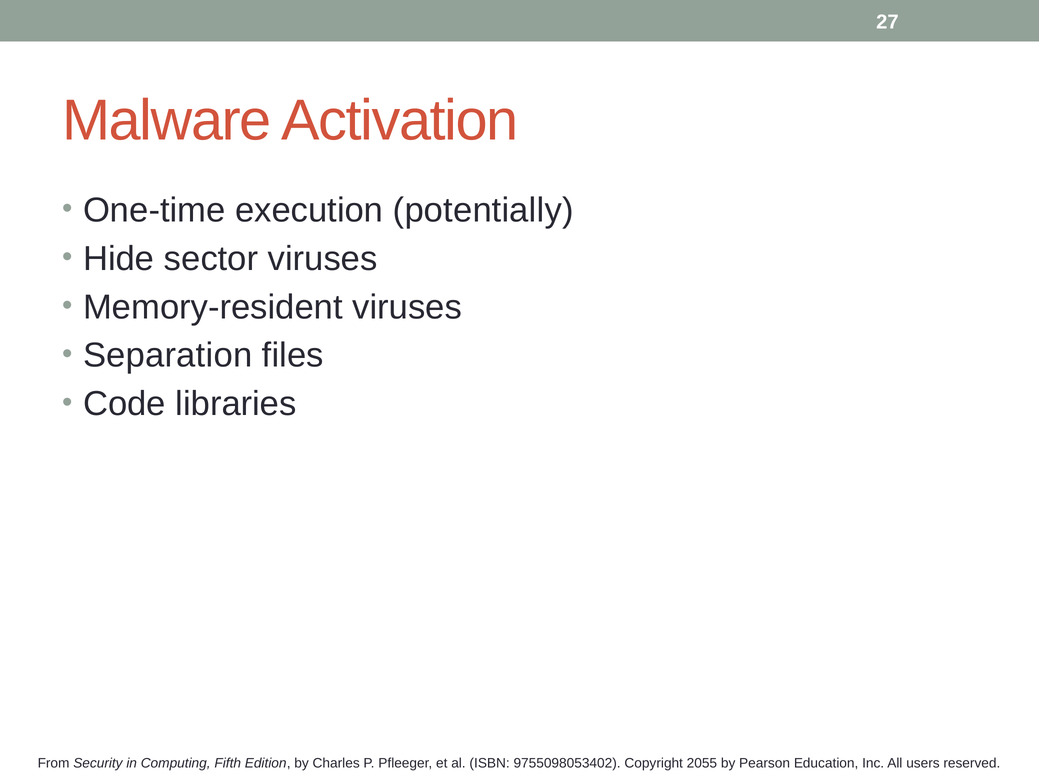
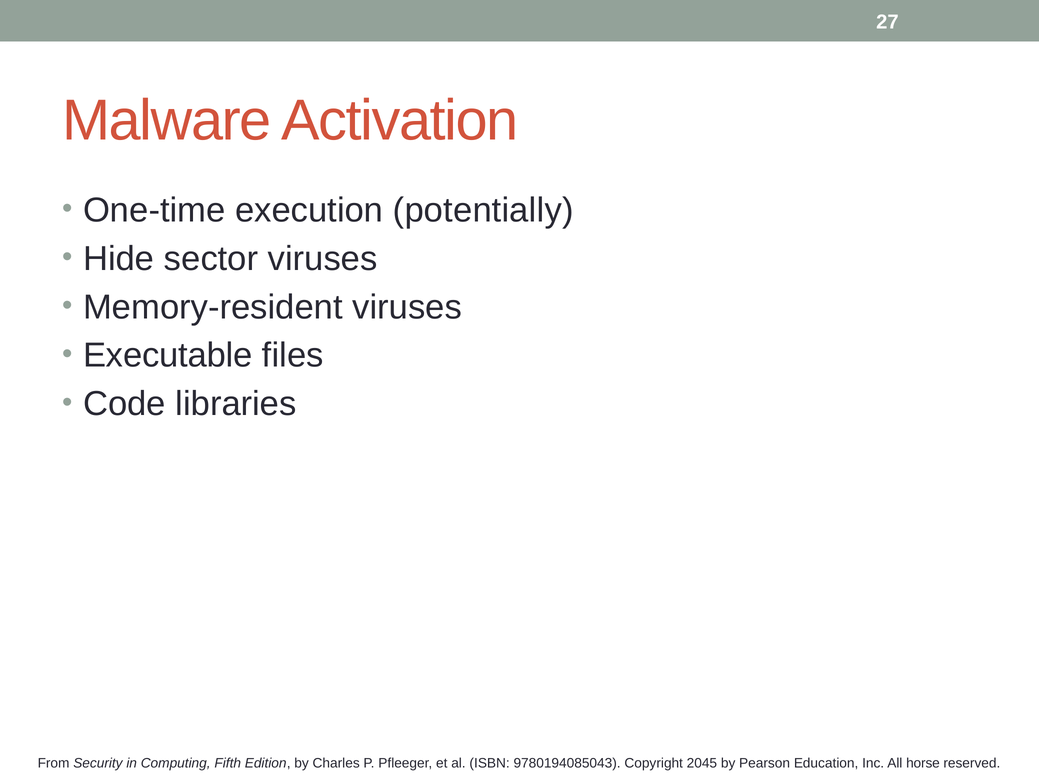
Separation: Separation -> Executable
9755098053402: 9755098053402 -> 9780194085043
2055: 2055 -> 2045
users: users -> horse
